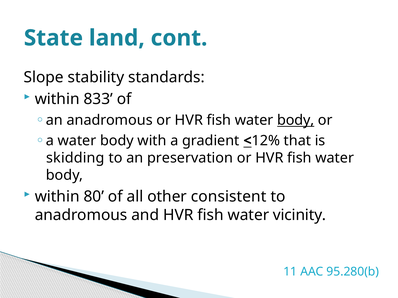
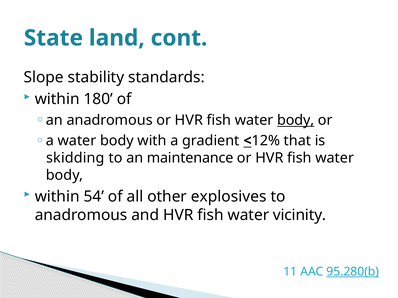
833: 833 -> 180
preservation: preservation -> maintenance
80: 80 -> 54
consistent: consistent -> explosives
95.280(b underline: none -> present
